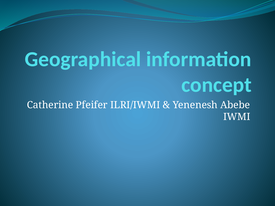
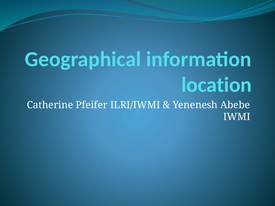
concept: concept -> location
